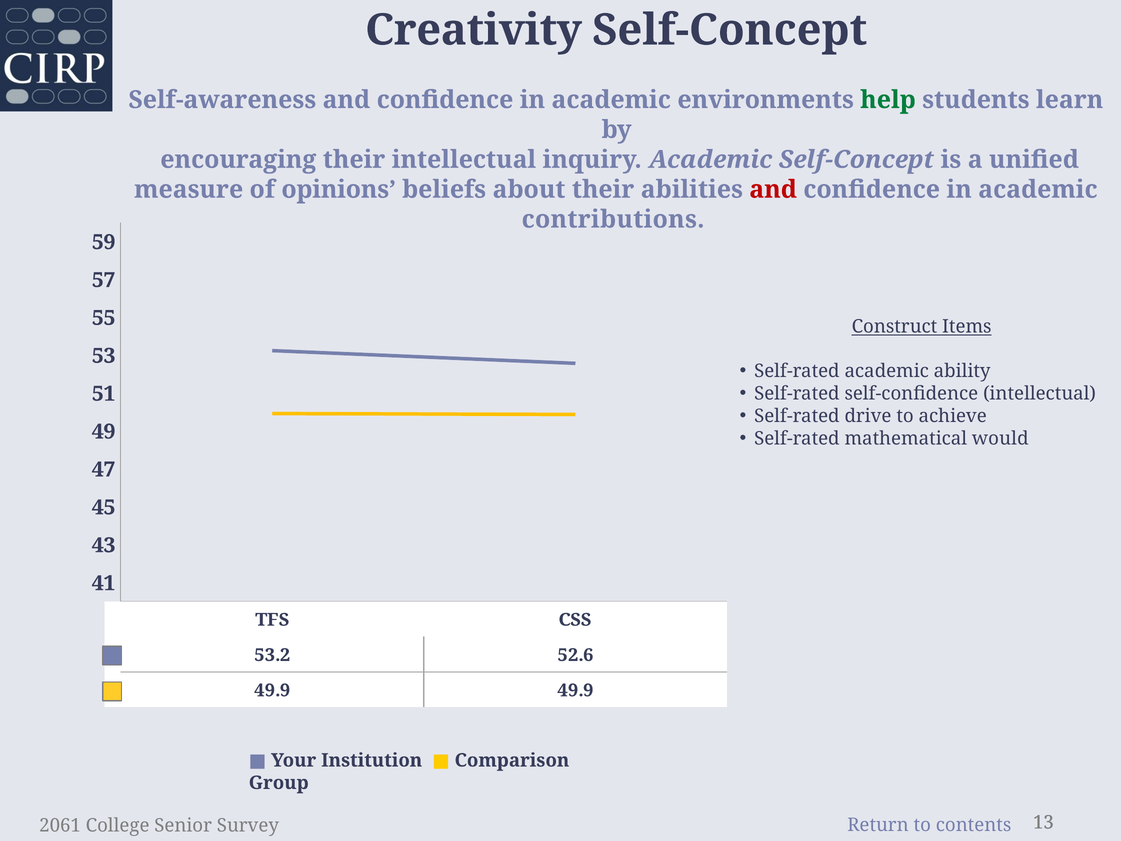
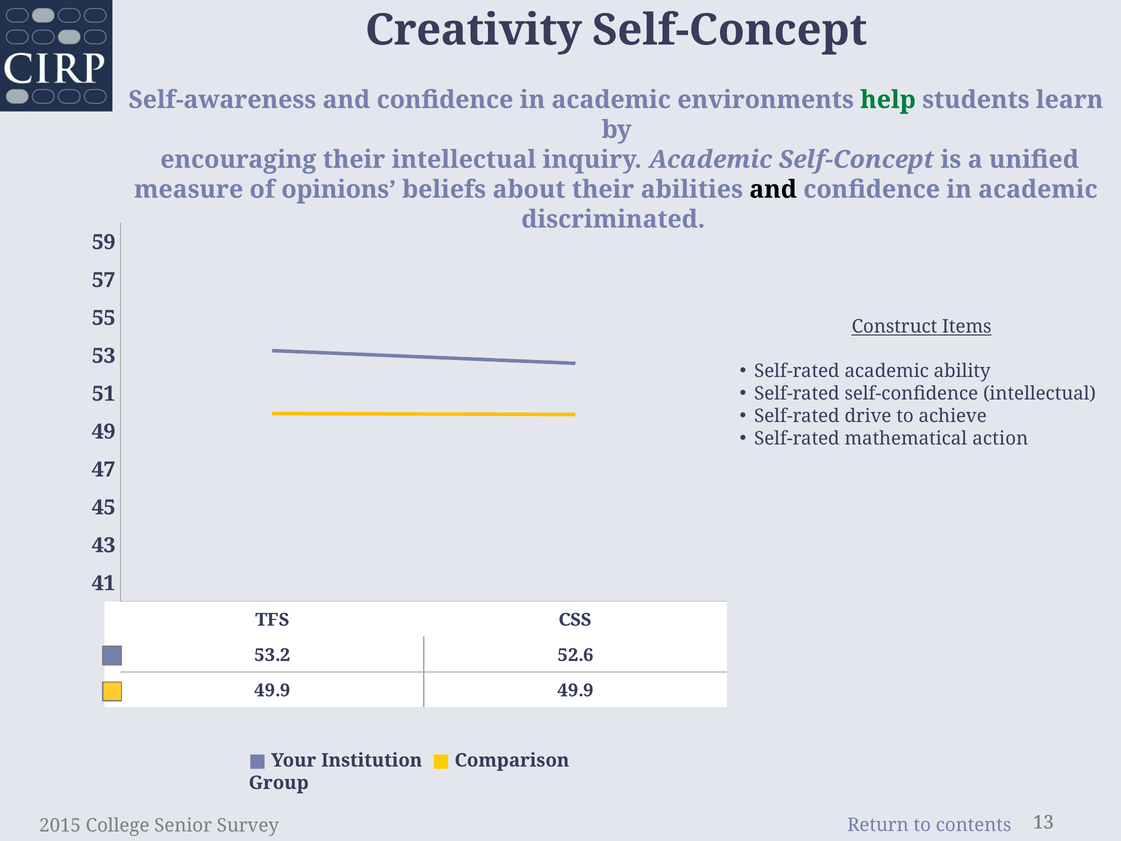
and at (773, 189) colour: red -> black
contributions: contributions -> discriminated
would: would -> action
2061: 2061 -> 2015
